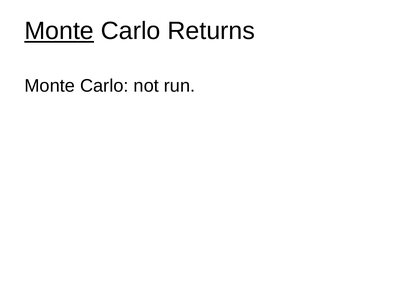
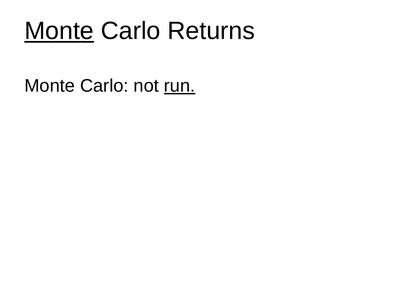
run underline: none -> present
